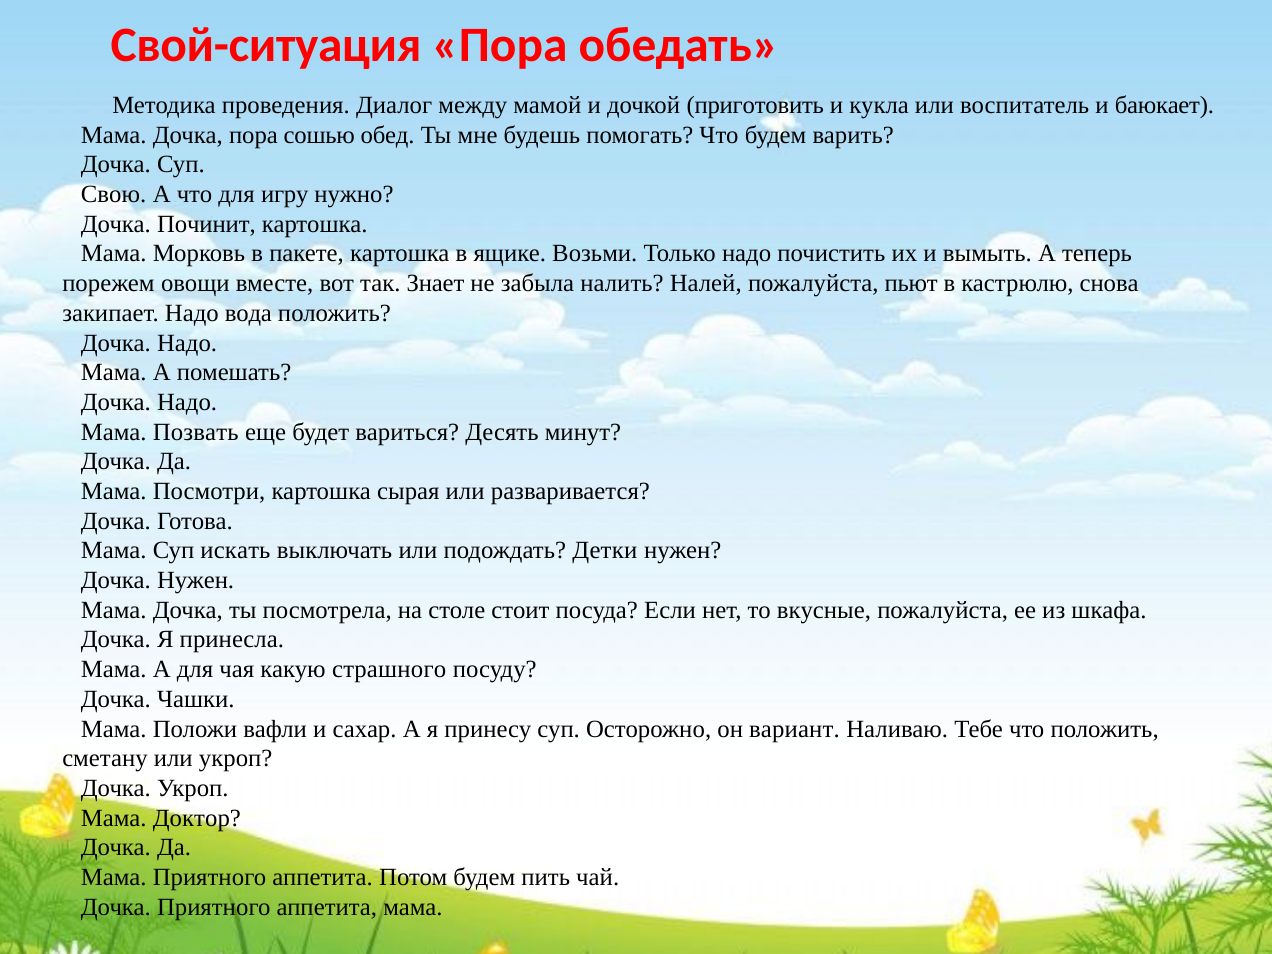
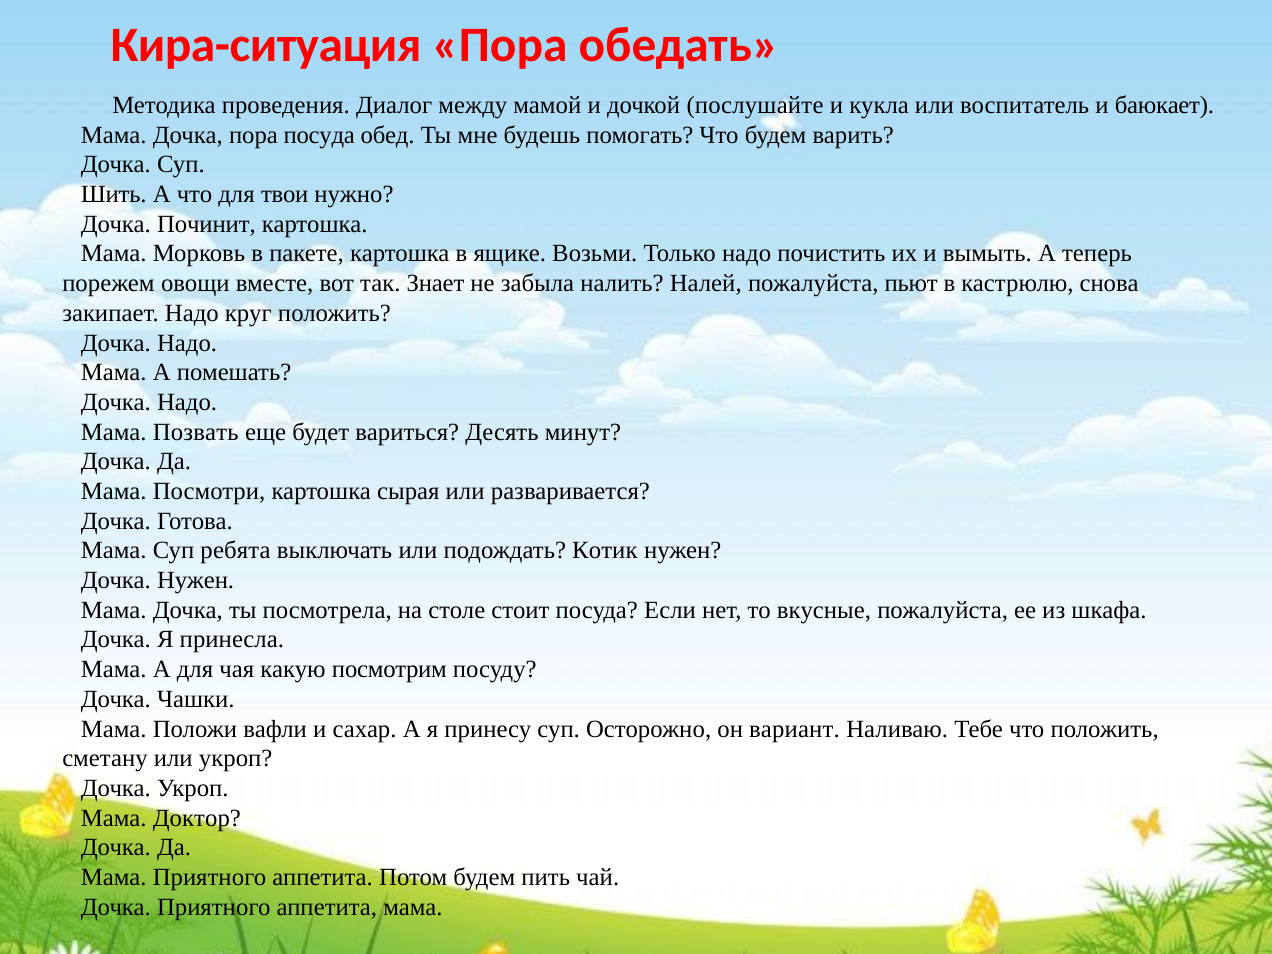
Свой-ситуация: Свой-ситуация -> Кира-ситуация
приготовить: приготовить -> послушайте
пора сошью: сошью -> посуда
Свою: Свою -> Шить
игру: игру -> твои
вода: вода -> круг
искать: искать -> ребята
Детки: Детки -> Котик
страшного: страшного -> посмотрим
